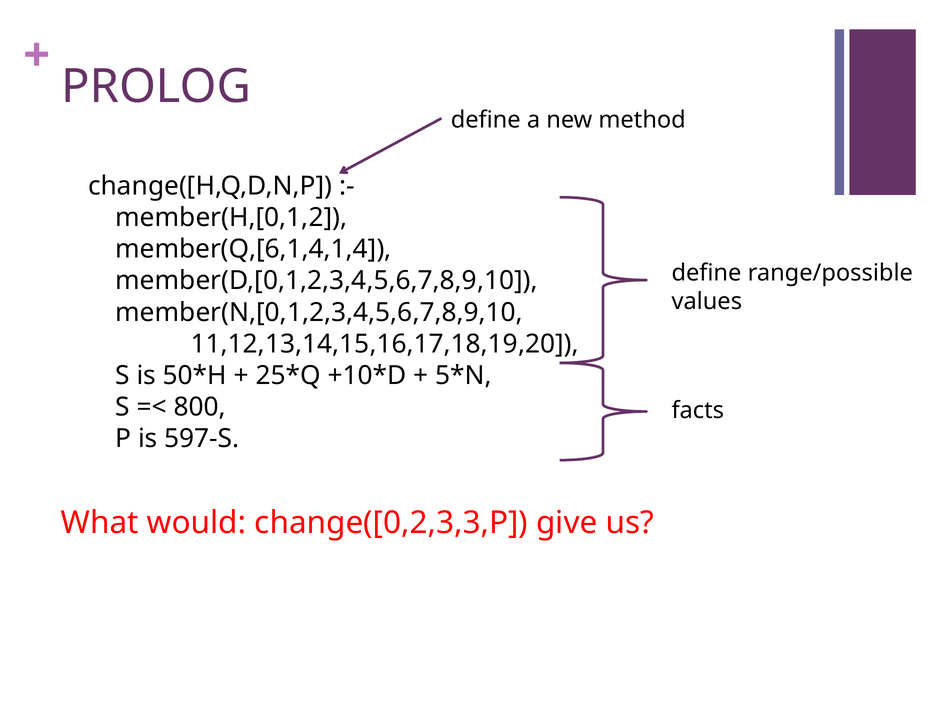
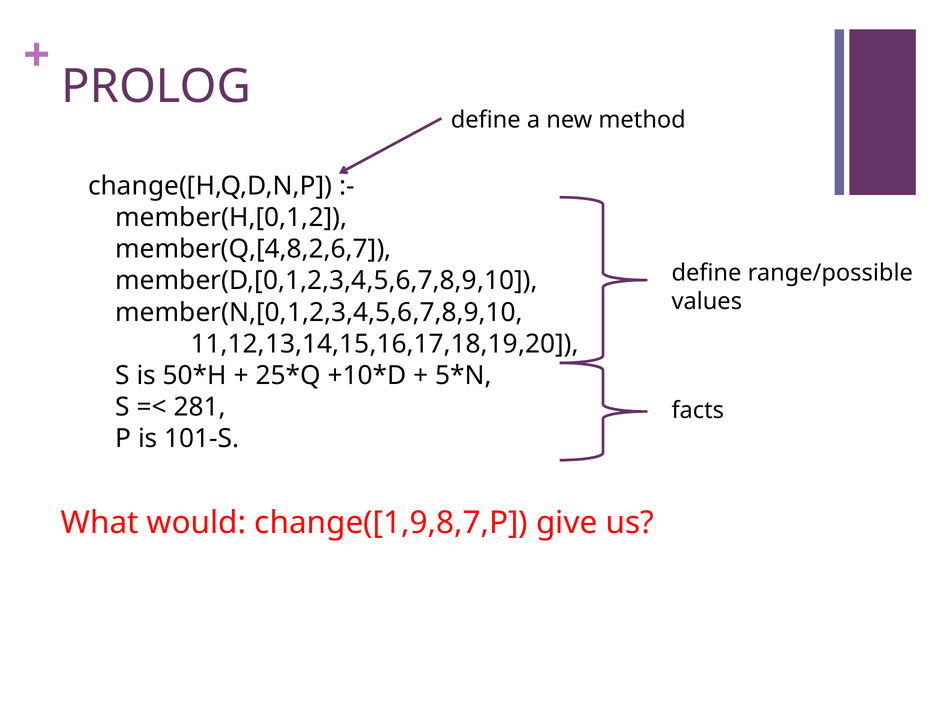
member(Q,[6,1,4,1,4: member(Q,[6,1,4,1,4 -> member(Q,[4,8,2,6,7
800: 800 -> 281
597-S: 597-S -> 101-S
change([0,2,3,3,P: change([0,2,3,3,P -> change([1,9,8,7,P
